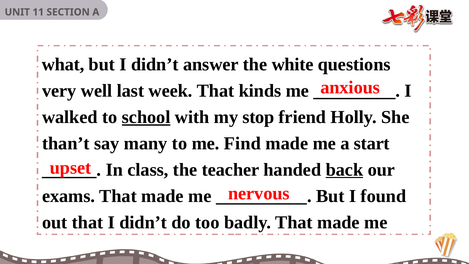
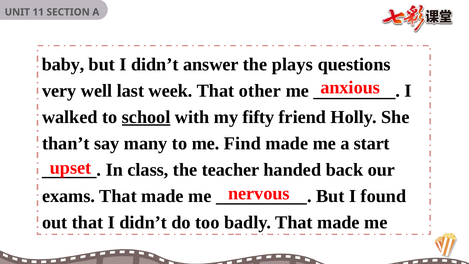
what: what -> baby
white: white -> plays
kinds: kinds -> other
stop: stop -> fifty
back underline: present -> none
